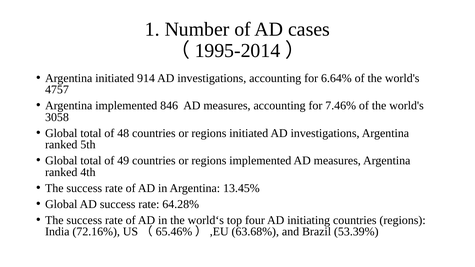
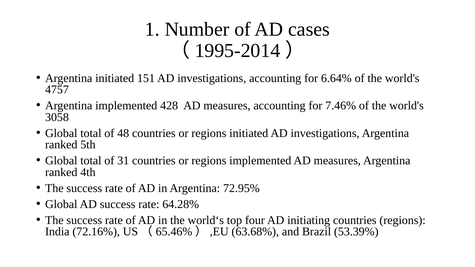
914: 914 -> 151
846: 846 -> 428
49: 49 -> 31
13.45%: 13.45% -> 72.95%
